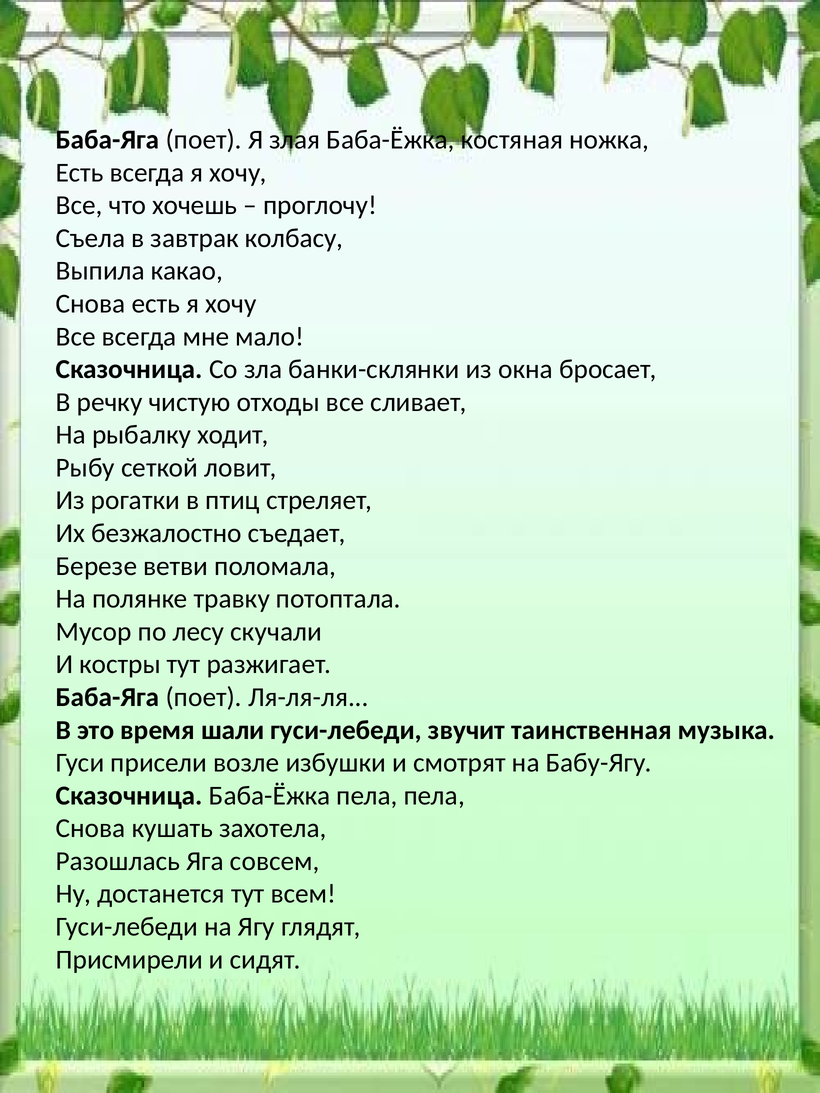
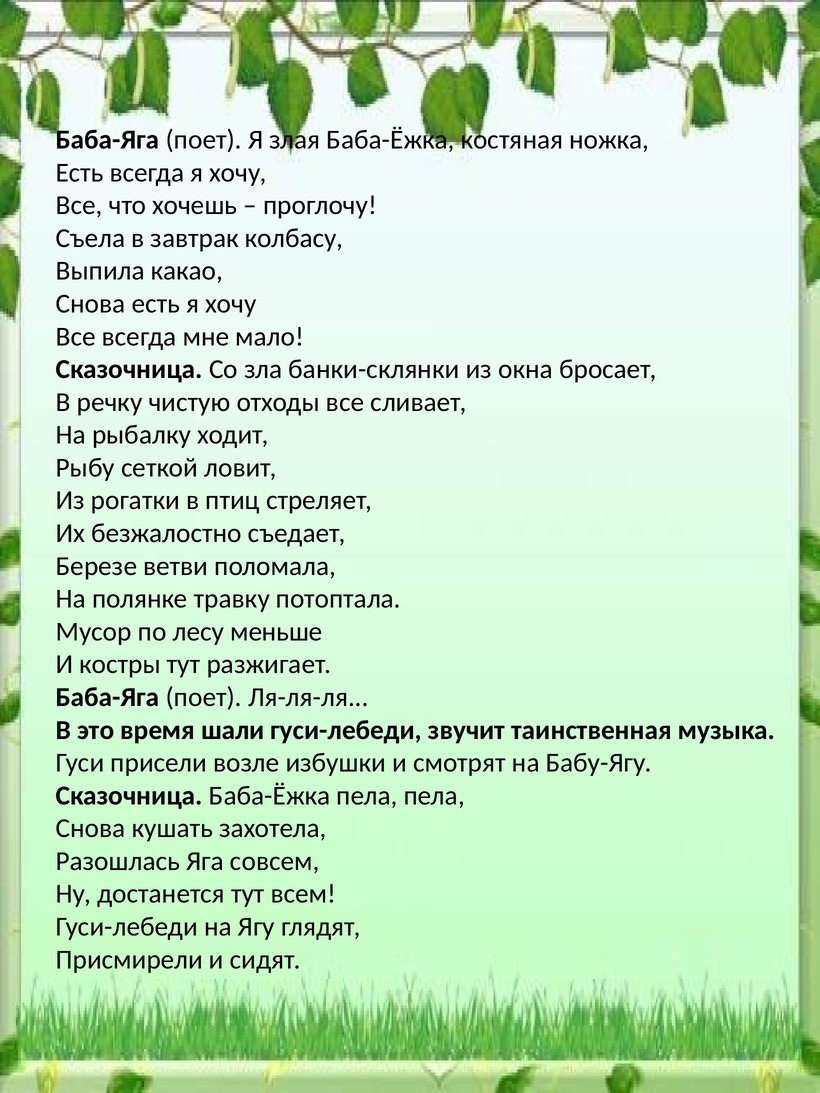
скучали: скучали -> меньше
